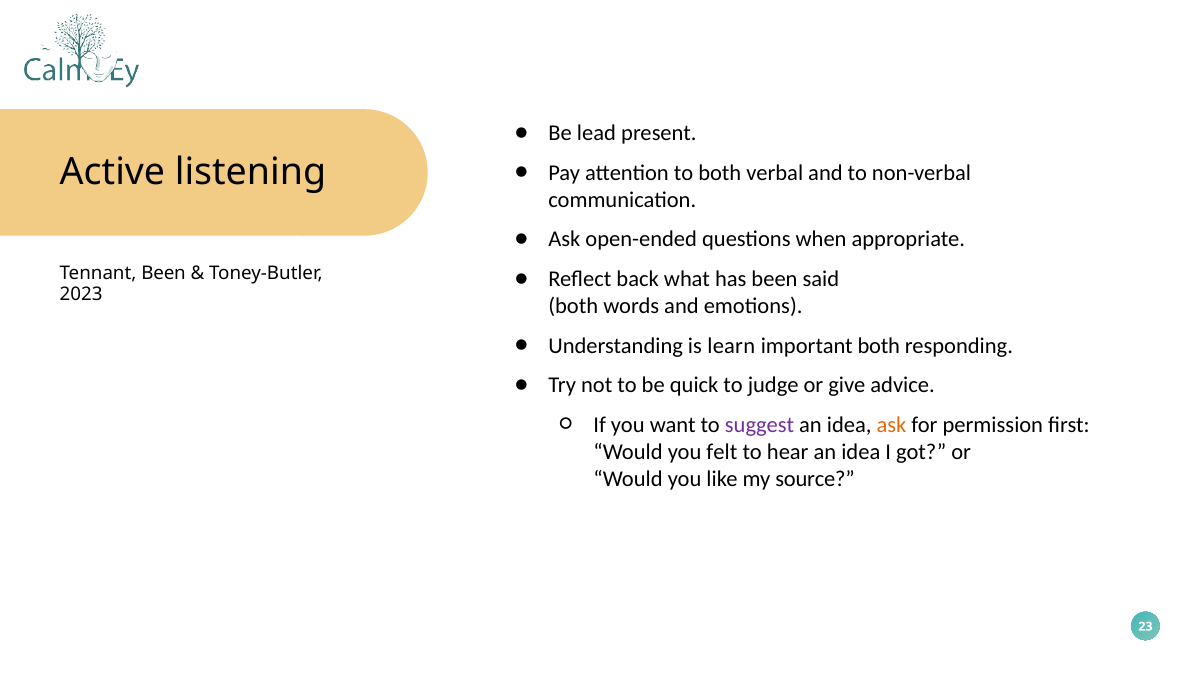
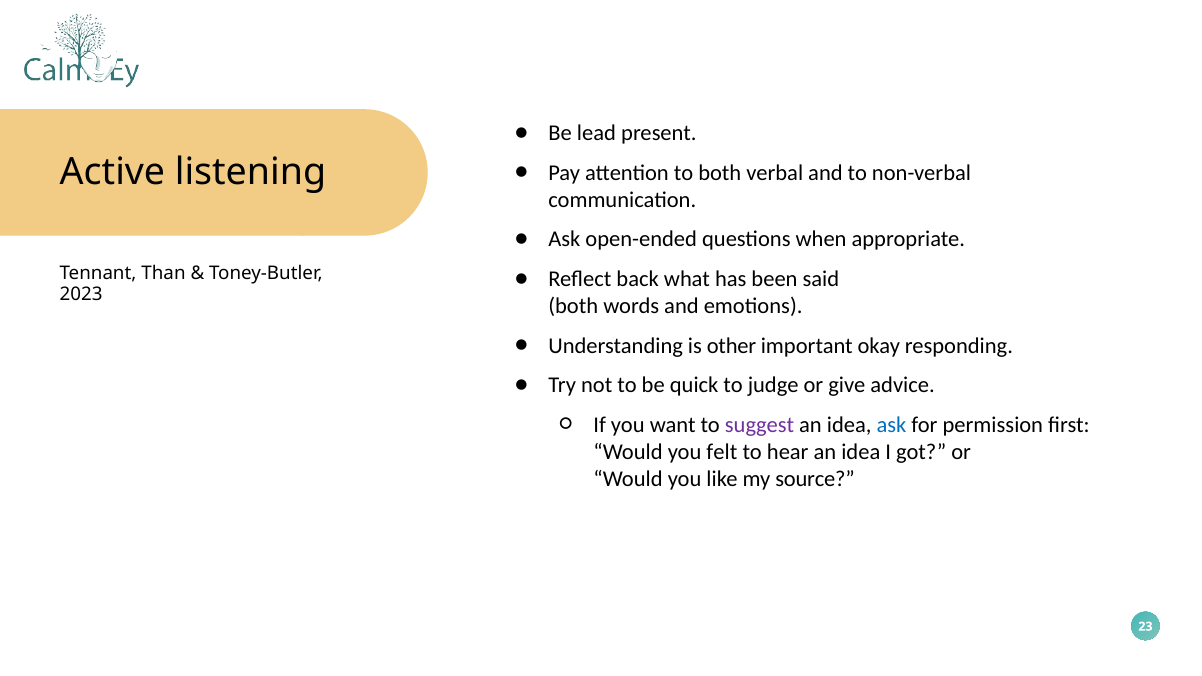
Tennant Been: Been -> Than
learn: learn -> other
important both: both -> okay
ask at (891, 425) colour: orange -> blue
